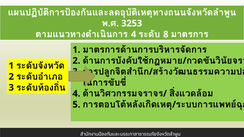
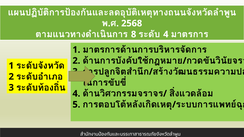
3253: 3253 -> 2568
4 at (134, 34): 4 -> 8
8 at (166, 34): 8 -> 4
